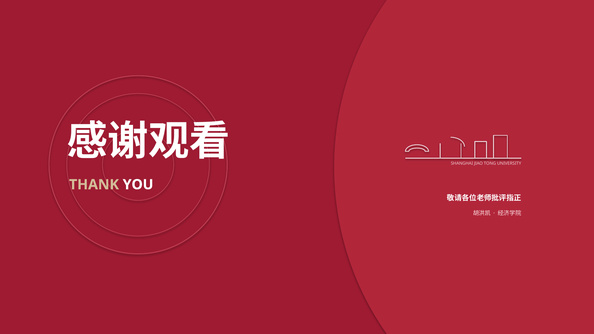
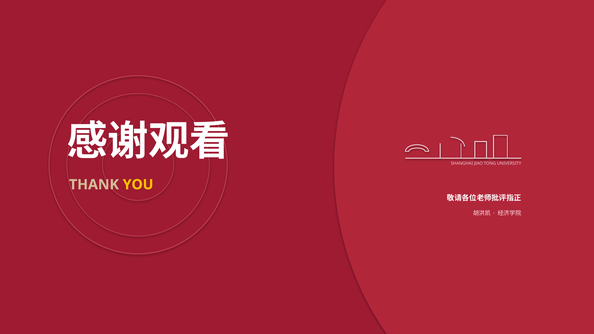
YOU colour: white -> yellow
